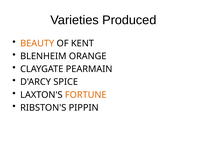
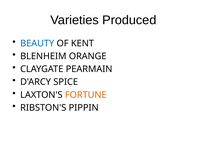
BEAUTY colour: orange -> blue
